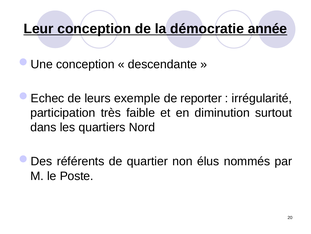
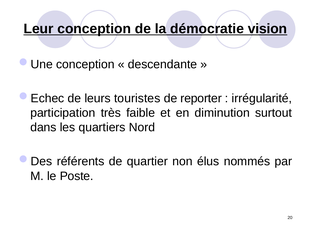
année: année -> vision
exemple: exemple -> touristes
